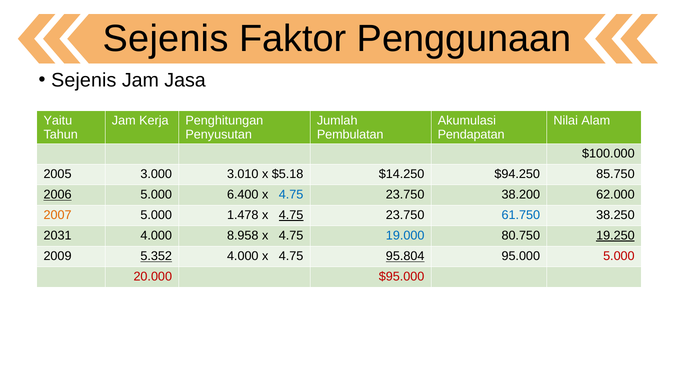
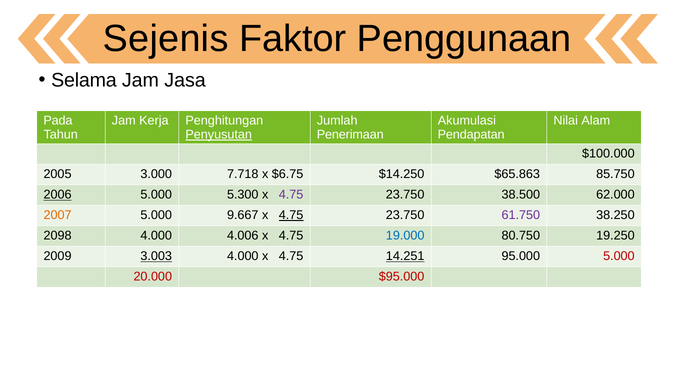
Sejenis at (84, 80): Sejenis -> Selama
Yaitu: Yaitu -> Pada
Penyusutan underline: none -> present
Pembulatan: Pembulatan -> Penerimaan
3.010: 3.010 -> 7.718
$5.18: $5.18 -> $6.75
$94.250: $94.250 -> $65.863
6.400: 6.400 -> 5.300
4.75 at (291, 194) colour: blue -> purple
38.200: 38.200 -> 38.500
1.478: 1.478 -> 9.667
61.750 colour: blue -> purple
2031: 2031 -> 2098
8.958: 8.958 -> 4.006
19.250 underline: present -> none
5.352: 5.352 -> 3.003
95.804: 95.804 -> 14.251
